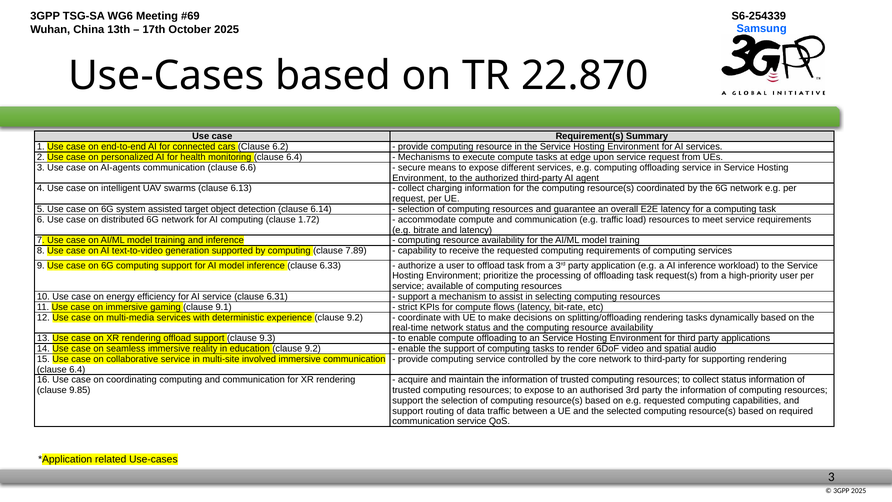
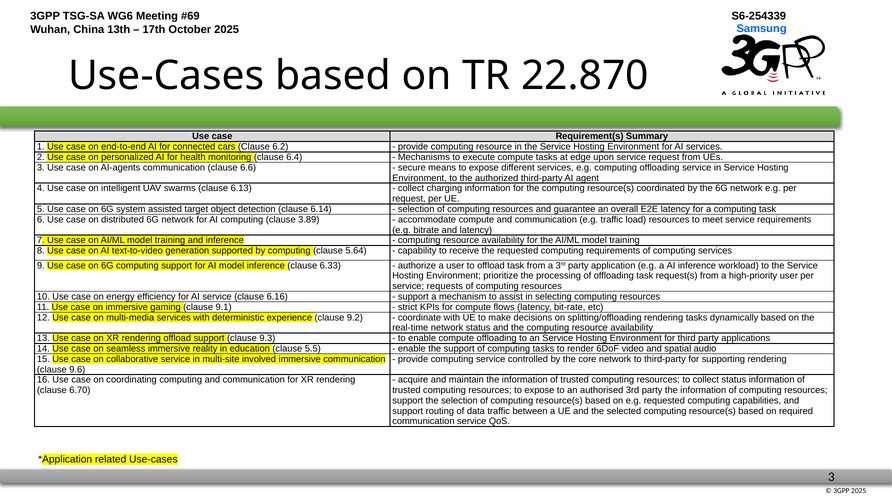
1.72: 1.72 -> 3.89
7.89: 7.89 -> 5.64
available: available -> requests
6.31: 6.31 -> 6.16
education clause 9.2: 9.2 -> 5.5
6.4 at (77, 369): 6.4 -> 9.6
9.85: 9.85 -> 6.70
